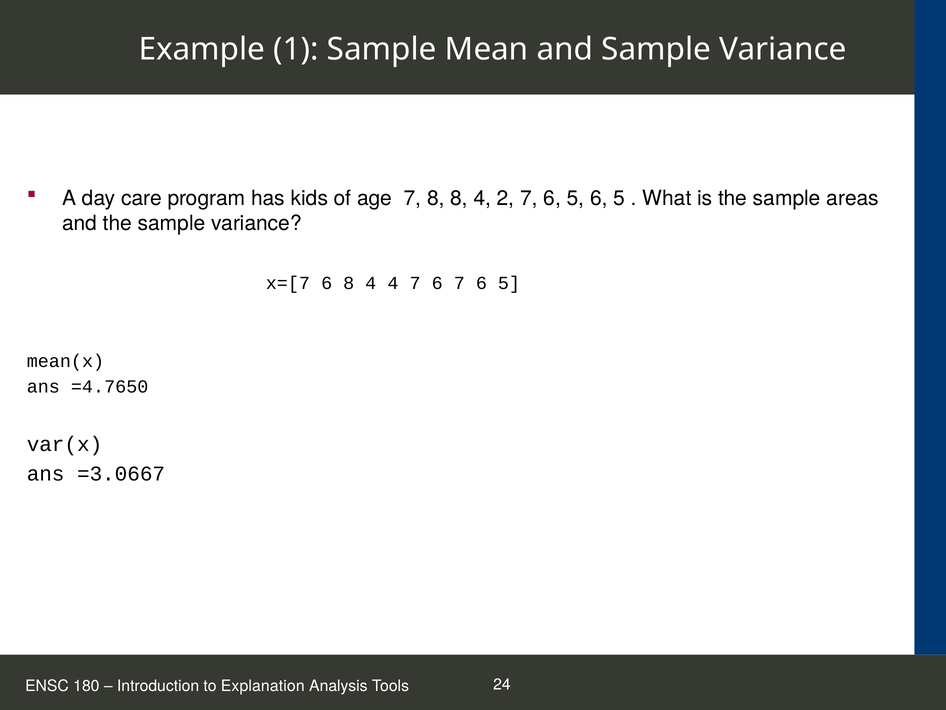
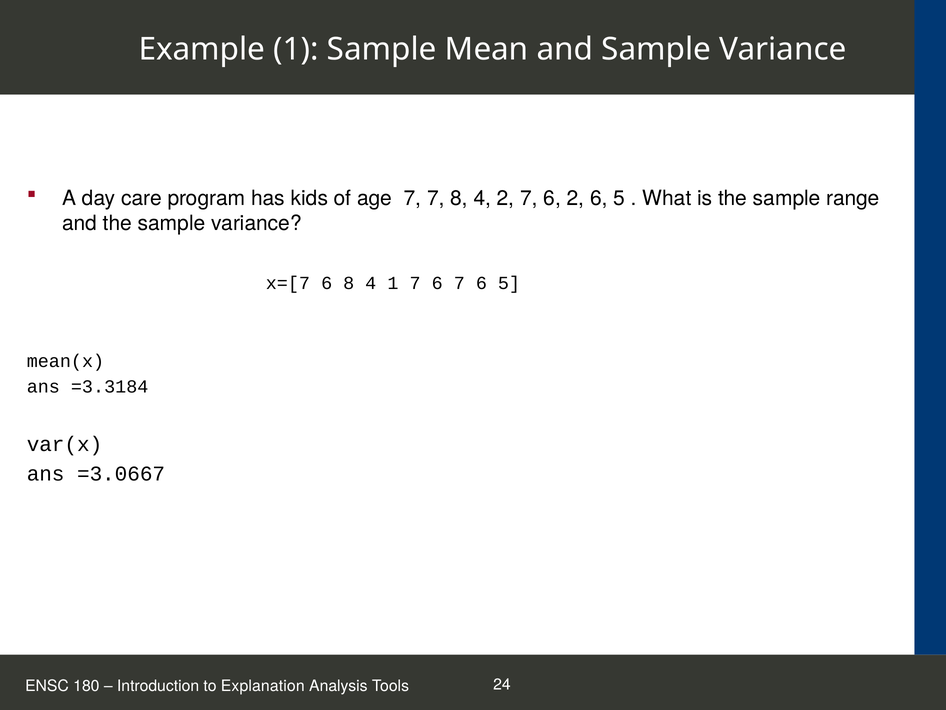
7 8: 8 -> 7
2 7 6 5: 5 -> 2
areas: areas -> range
4 4: 4 -> 1
=4.7650: =4.7650 -> =3.3184
